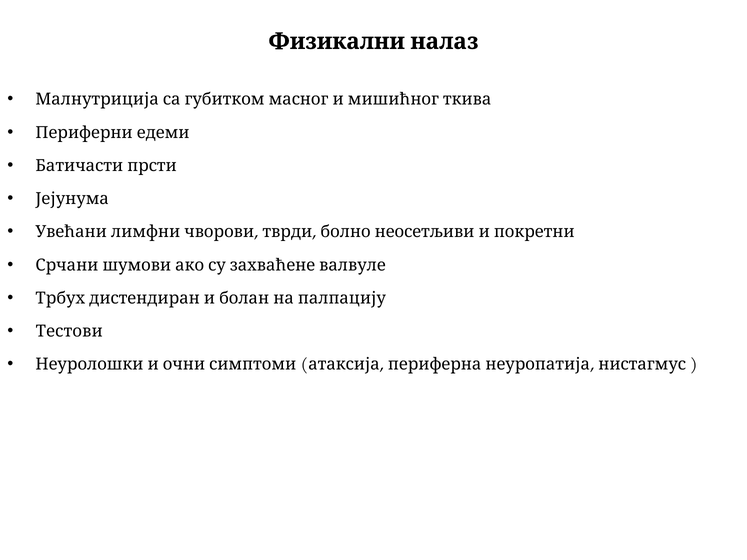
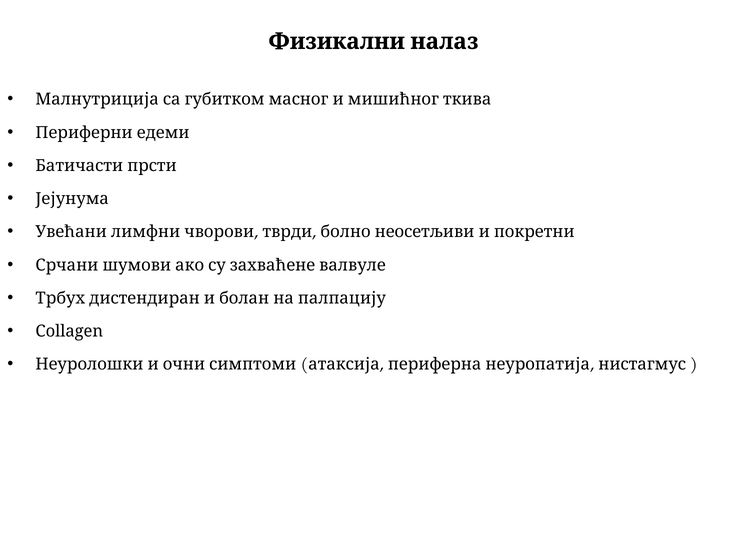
Тестови: Тестови -> Collagen
